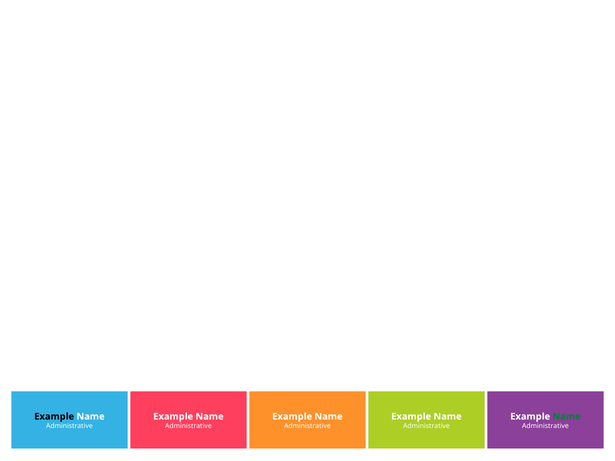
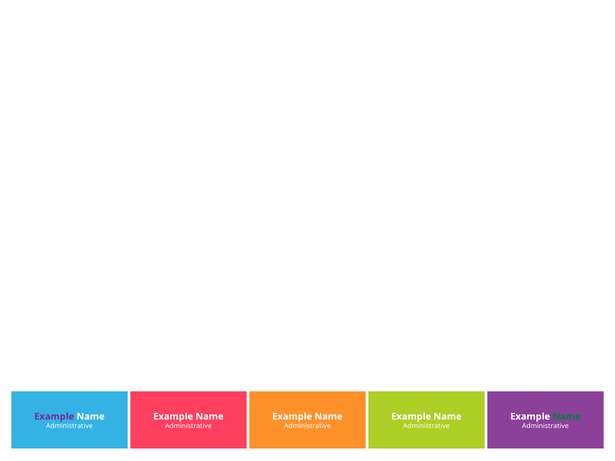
Example at (54, 417) colour: black -> purple
